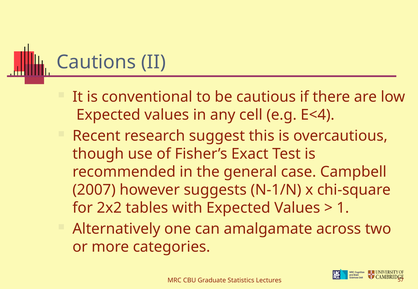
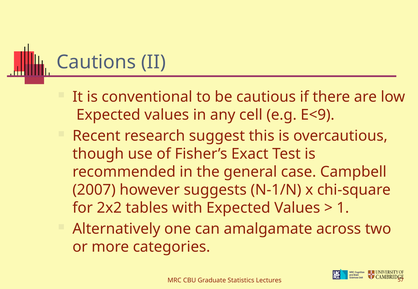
E<4: E<4 -> E<9
